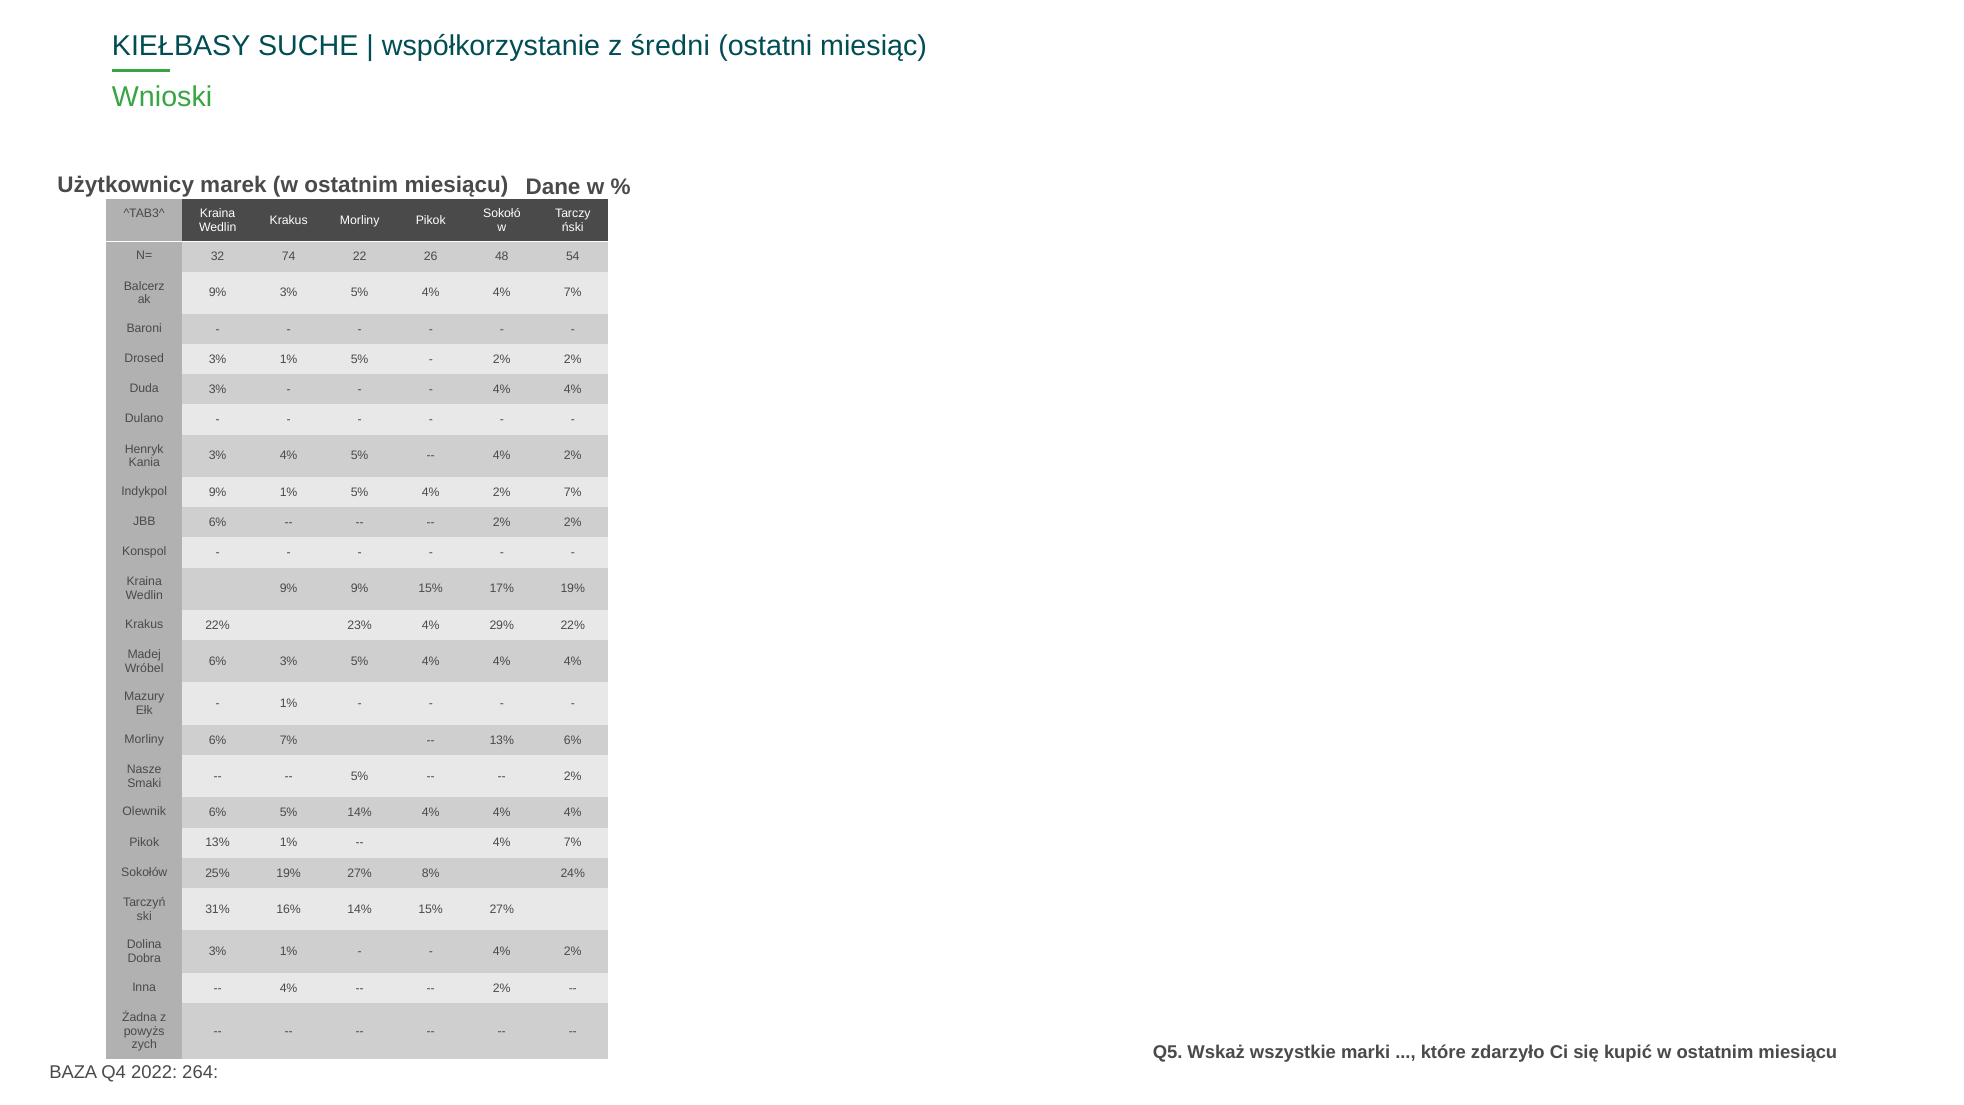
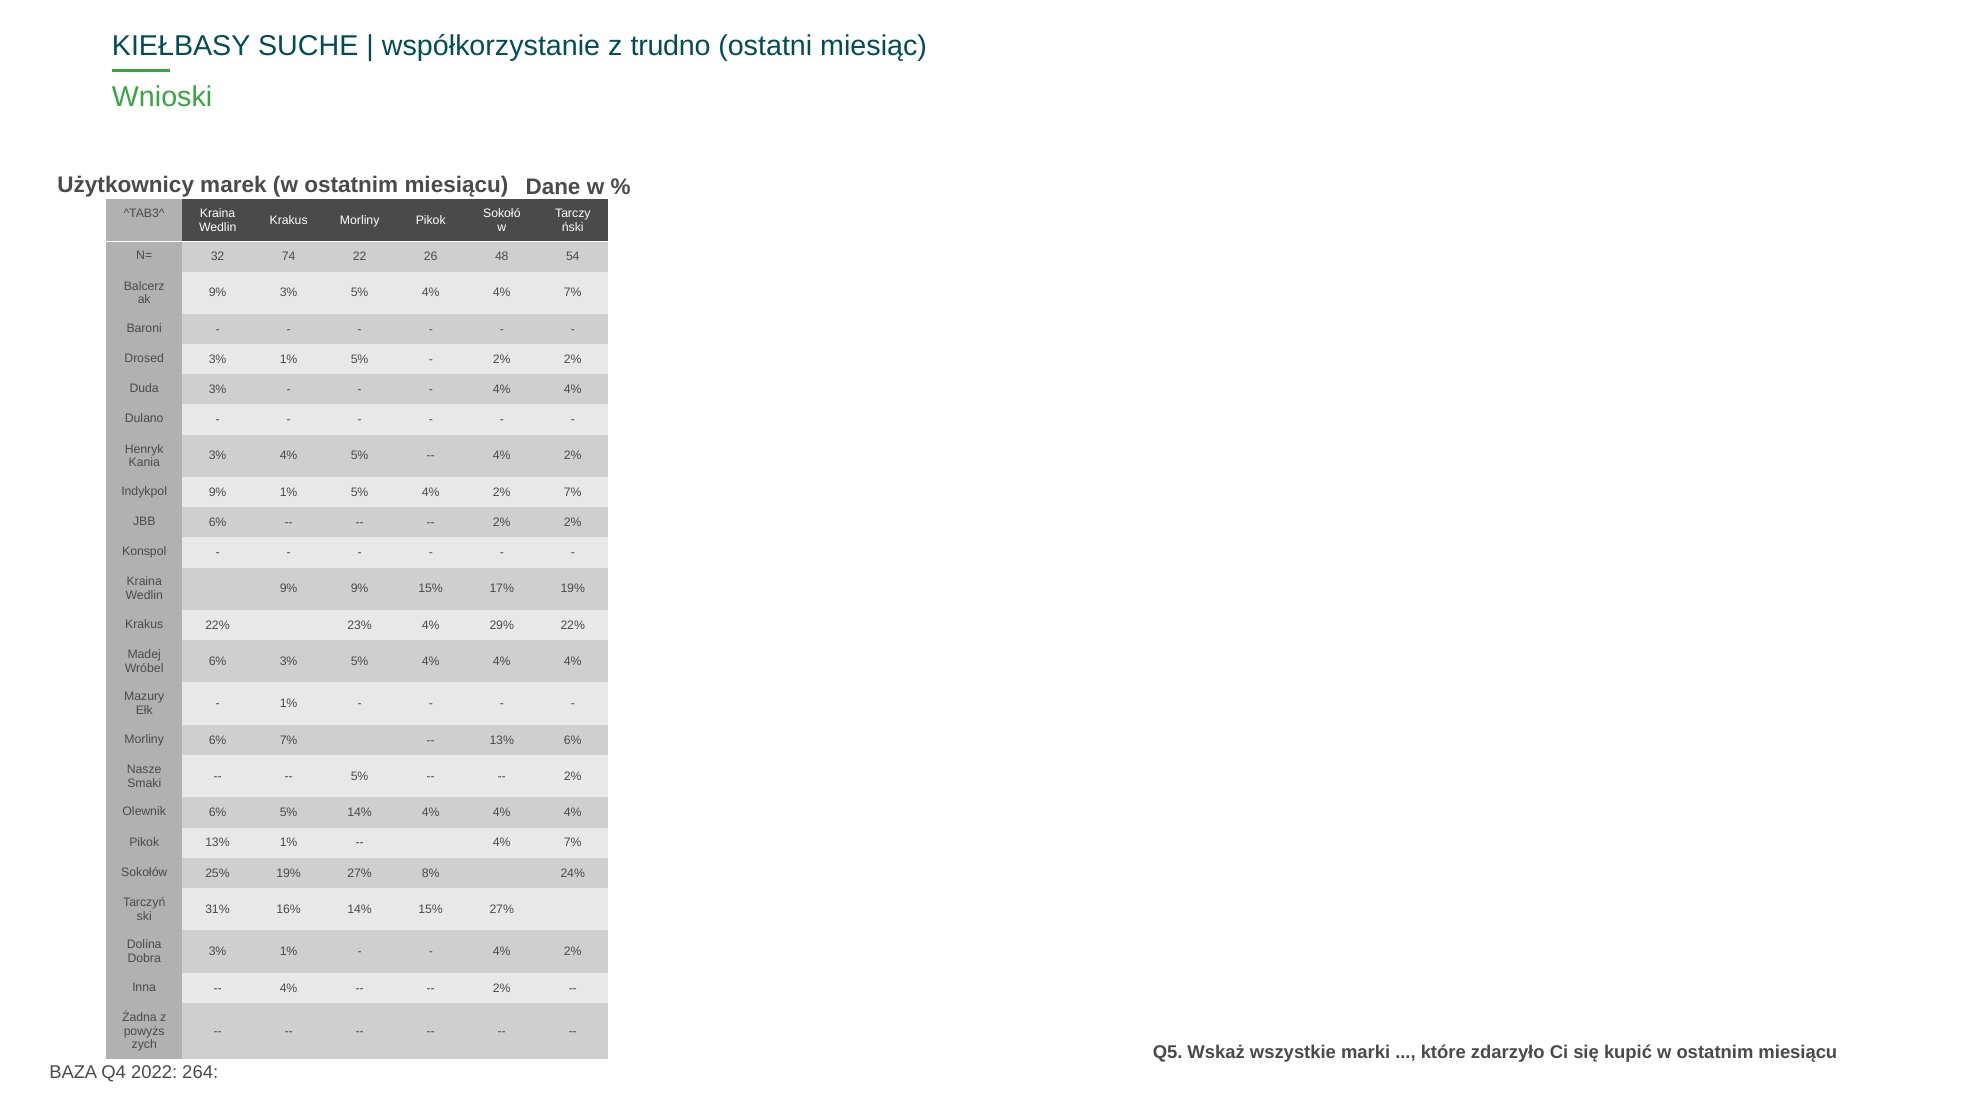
średni: średni -> trudno
